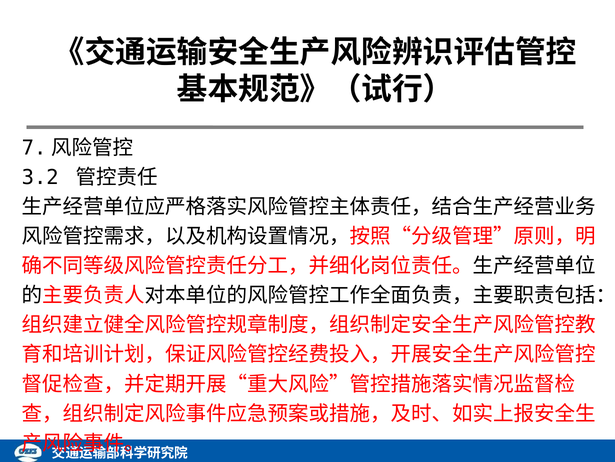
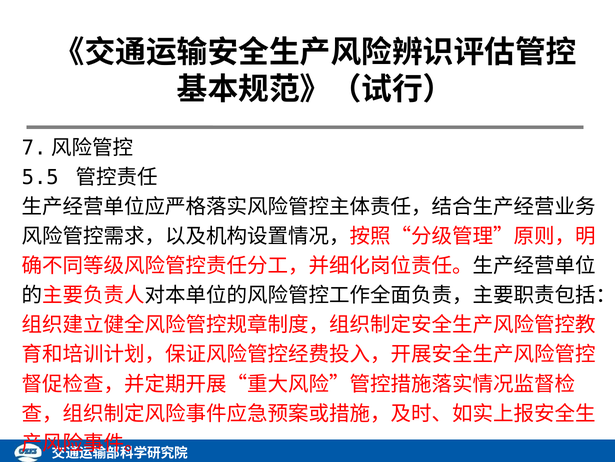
3.2: 3.2 -> 5.5
